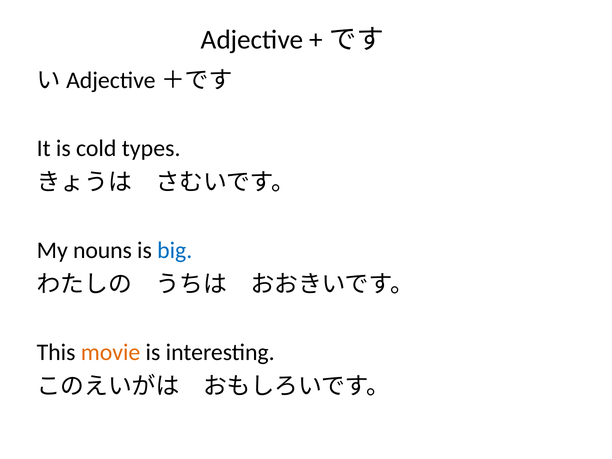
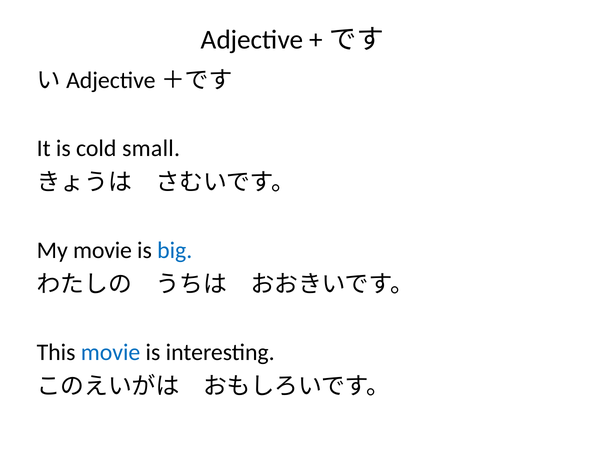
types: types -> small
My nouns: nouns -> movie
movie at (111, 352) colour: orange -> blue
